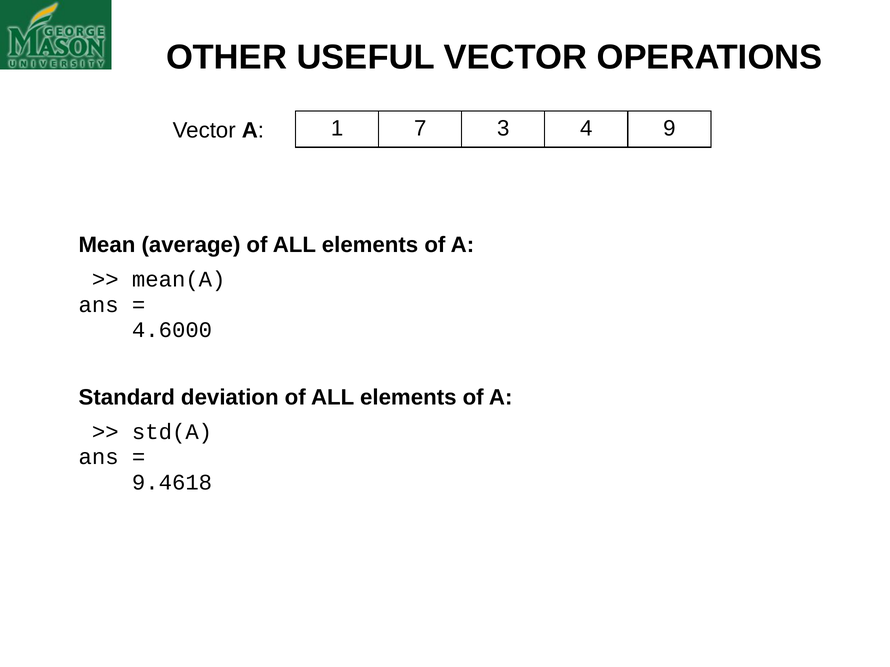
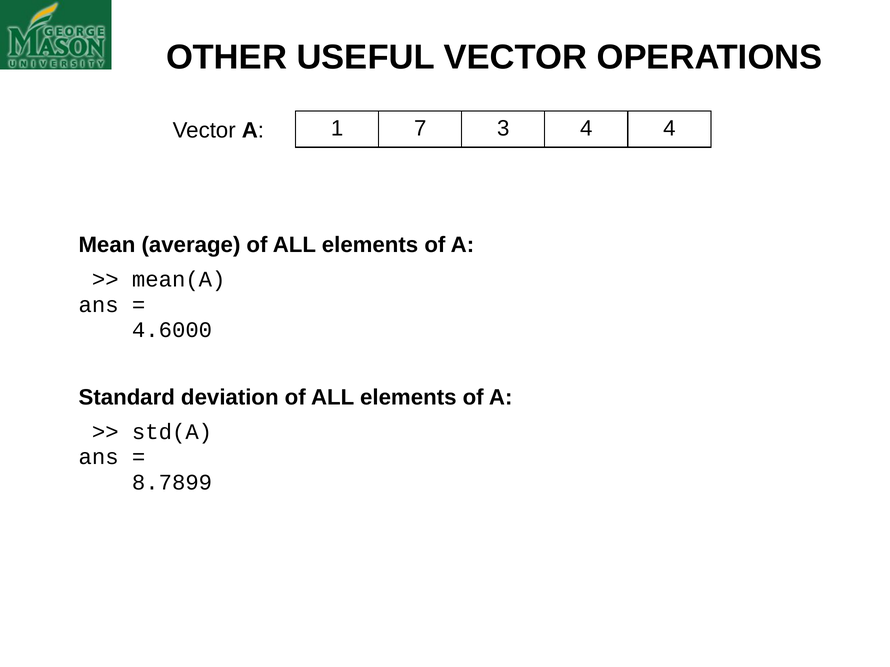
4 9: 9 -> 4
9.4618: 9.4618 -> 8.7899
